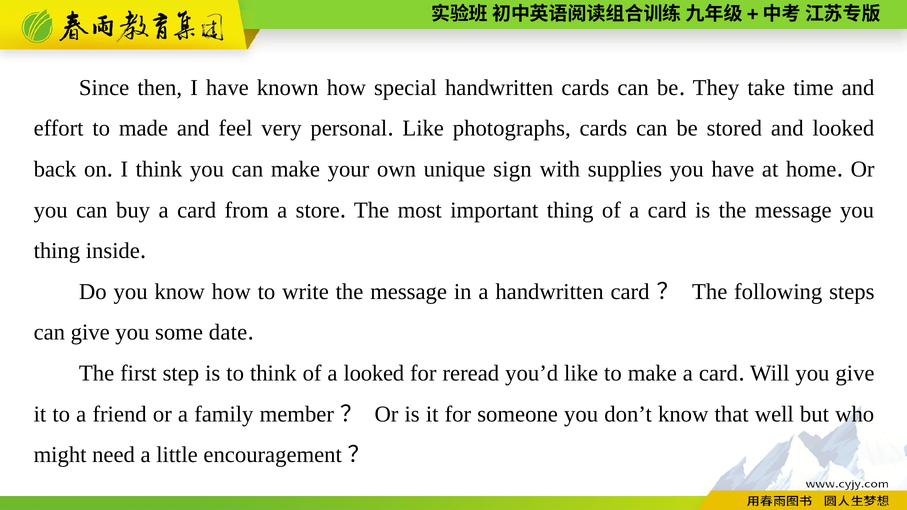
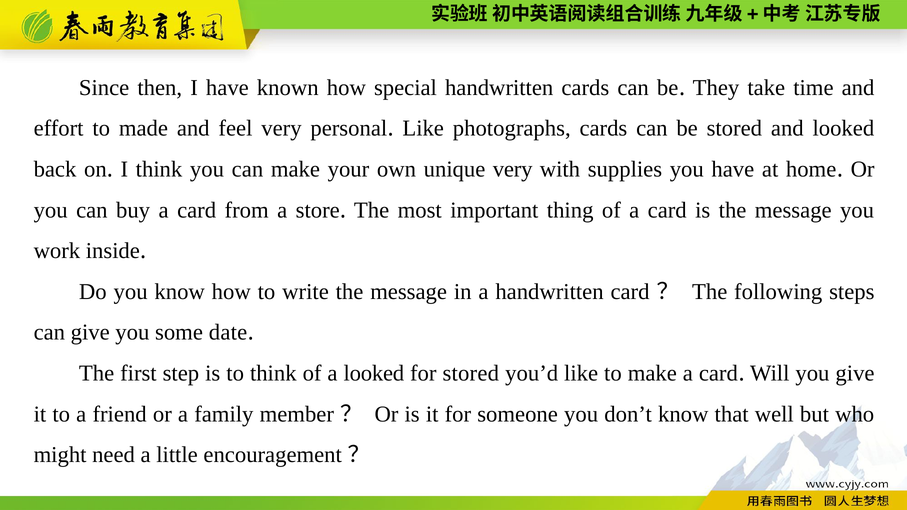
unique sign: sign -> very
thing at (57, 251): thing -> work
for reread: reread -> stored
